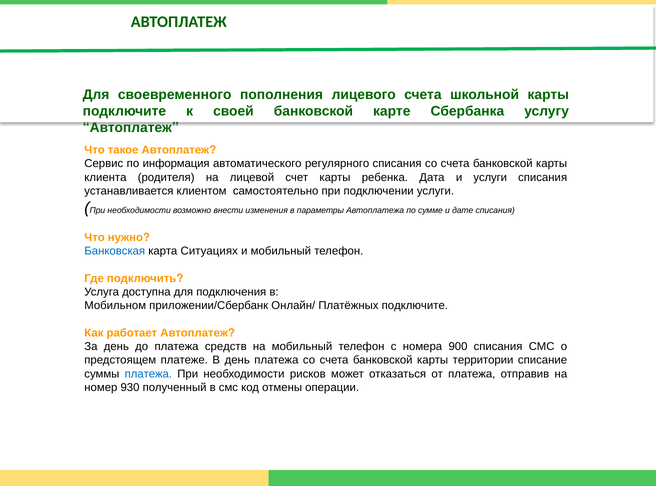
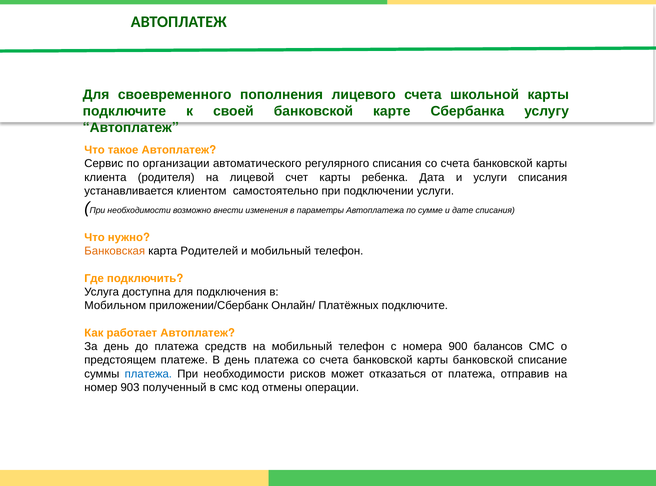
информация: информация -> организации
Банковская colour: blue -> orange
Ситуациях: Ситуациях -> Родителей
900 списания: списания -> балансов
карты территории: территории -> банковской
930: 930 -> 903
